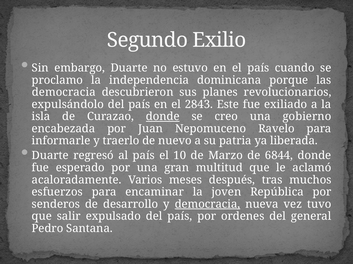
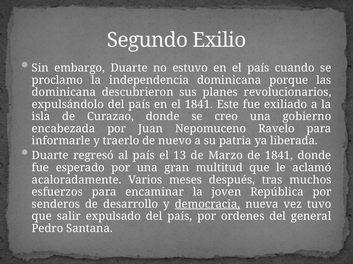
democracia at (64, 92): democracia -> dominicana
el 2843: 2843 -> 1841
donde at (163, 117) underline: present -> none
10: 10 -> 13
de 6844: 6844 -> 1841
